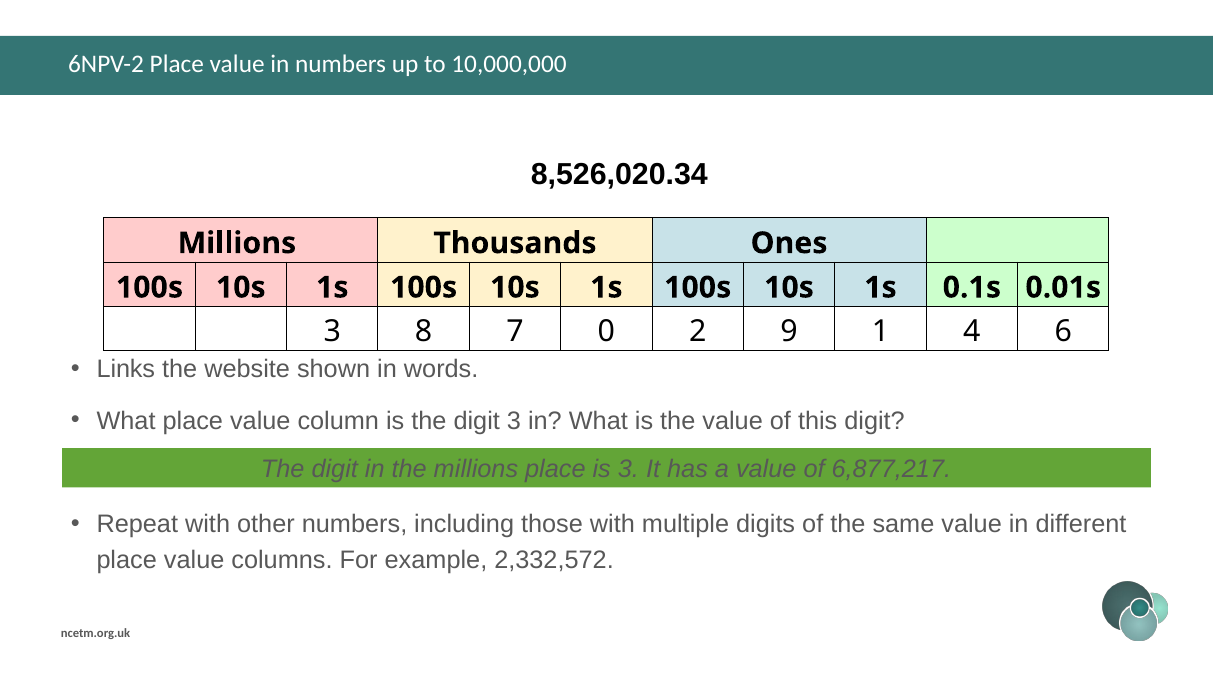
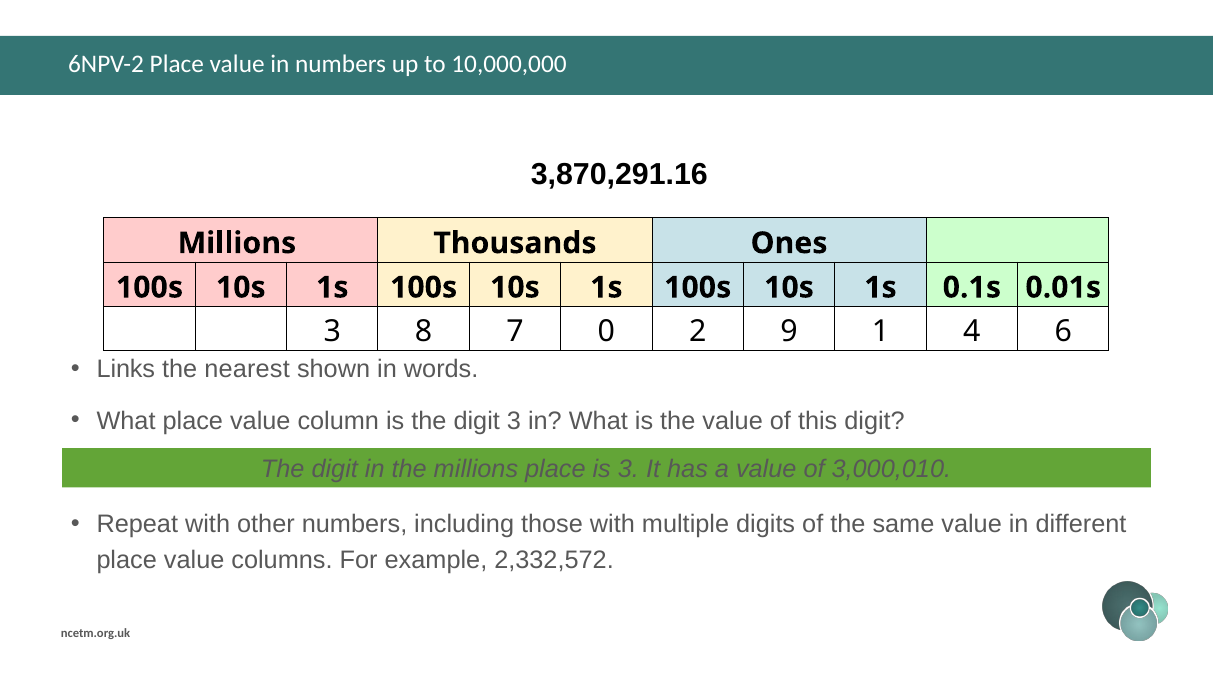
8,526,020.34: 8,526,020.34 -> 3,870,291.16
website: website -> nearest
6,877,217: 6,877,217 -> 3,000,010
